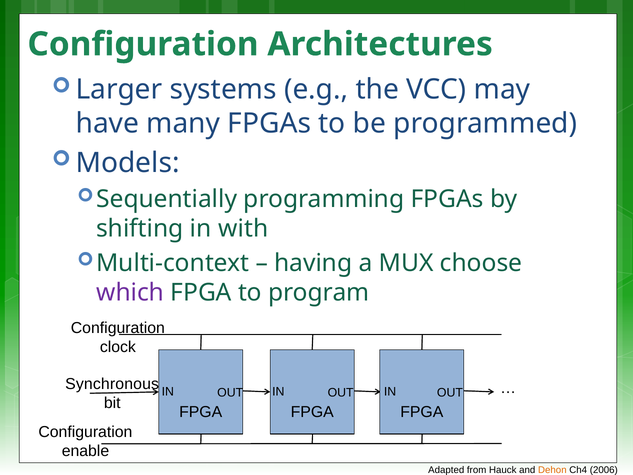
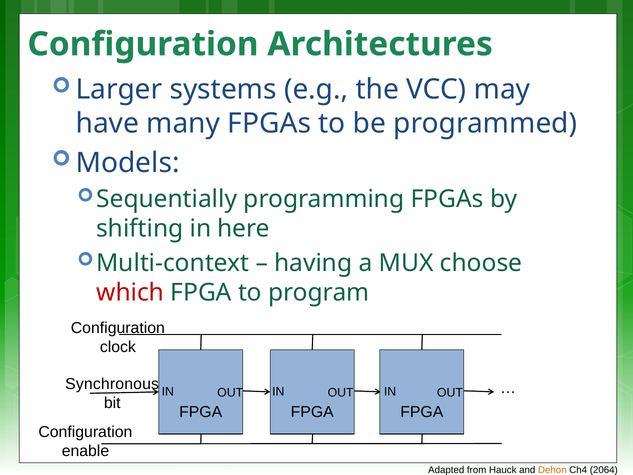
with: with -> here
which colour: purple -> red
2006: 2006 -> 2064
